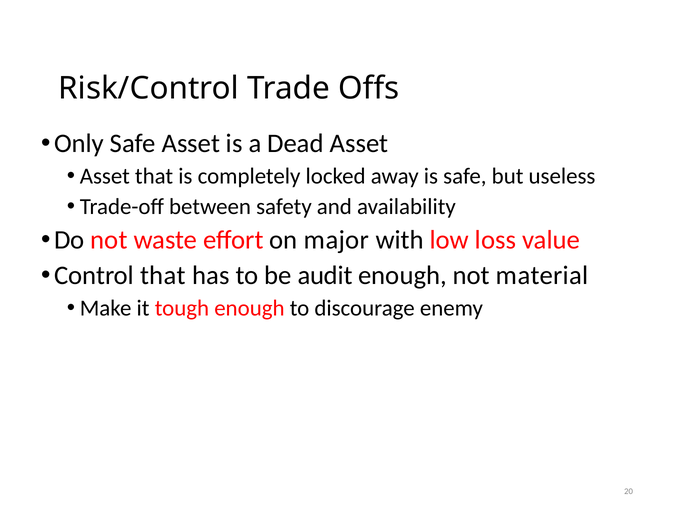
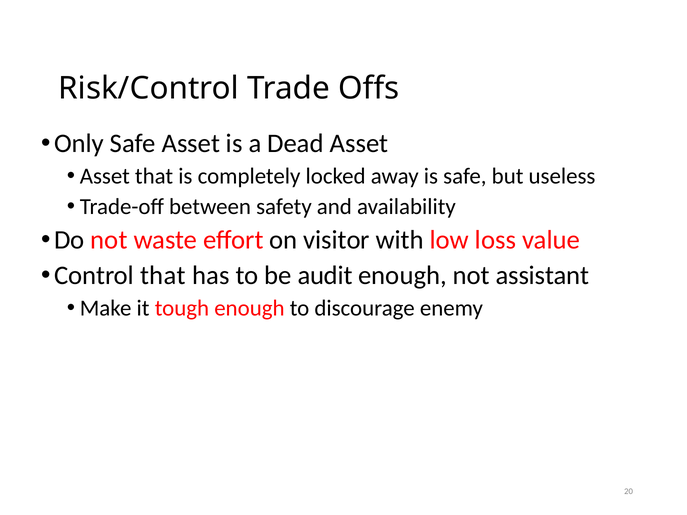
major: major -> visitor
material: material -> assistant
